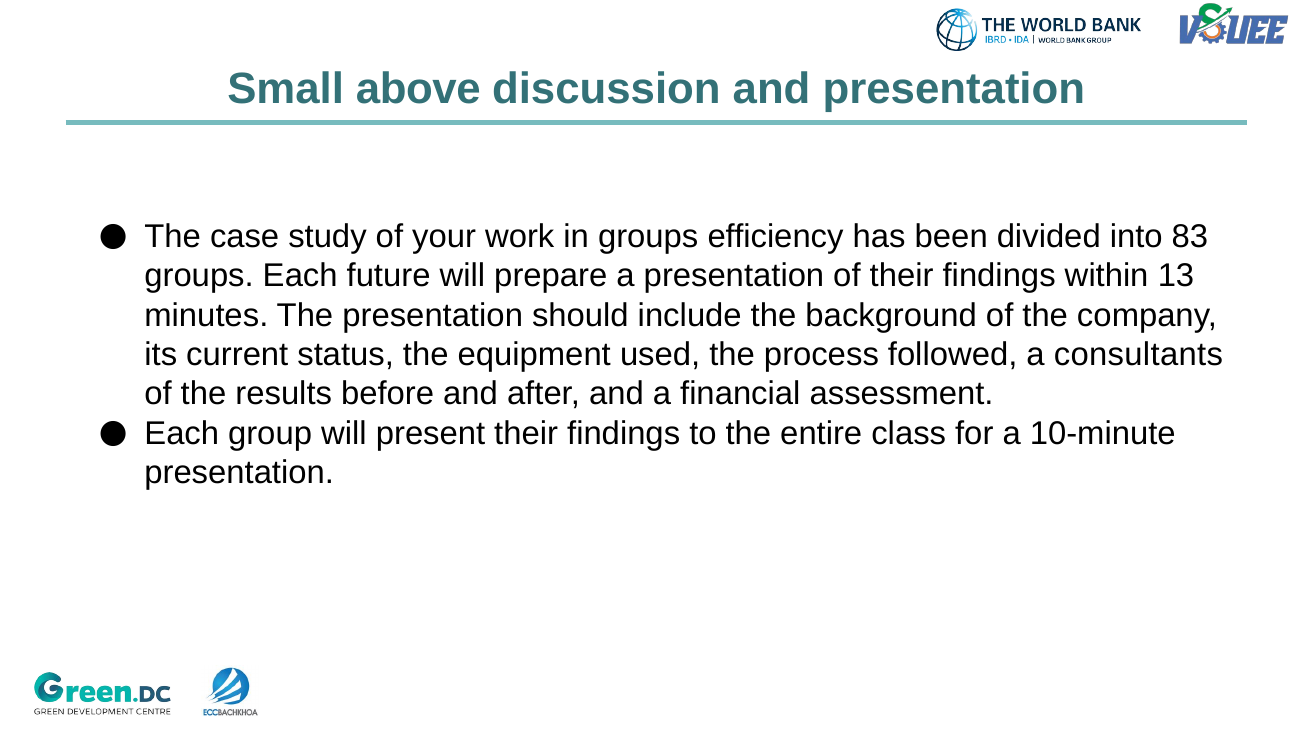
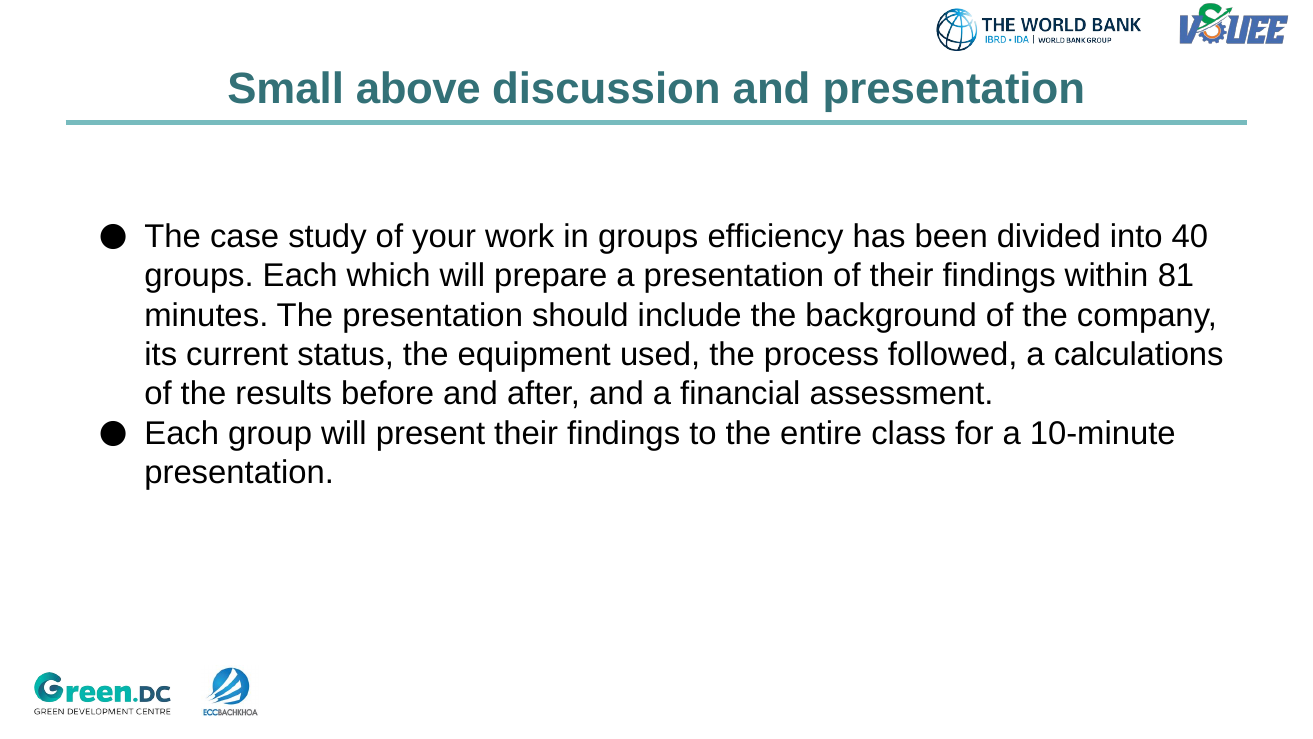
83: 83 -> 40
future: future -> which
13: 13 -> 81
consultants: consultants -> calculations
